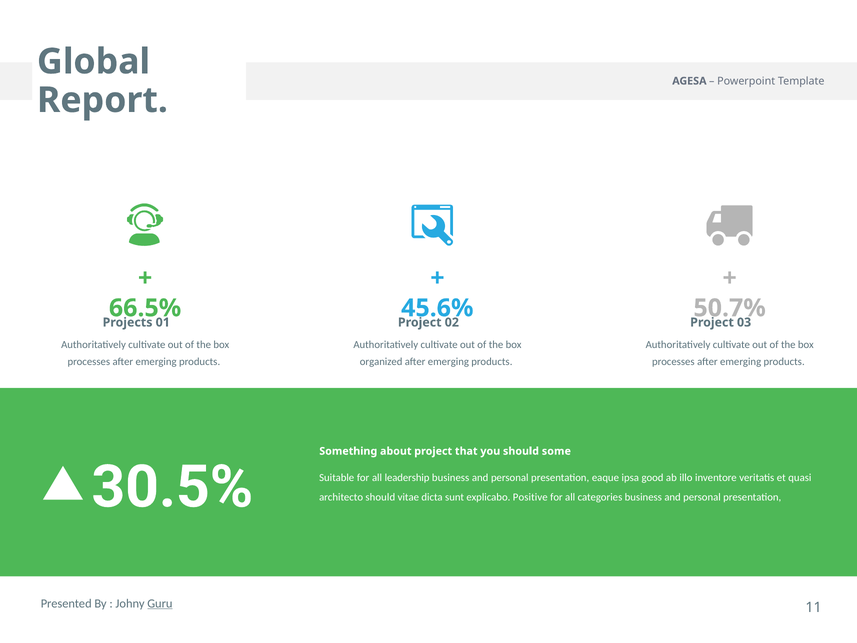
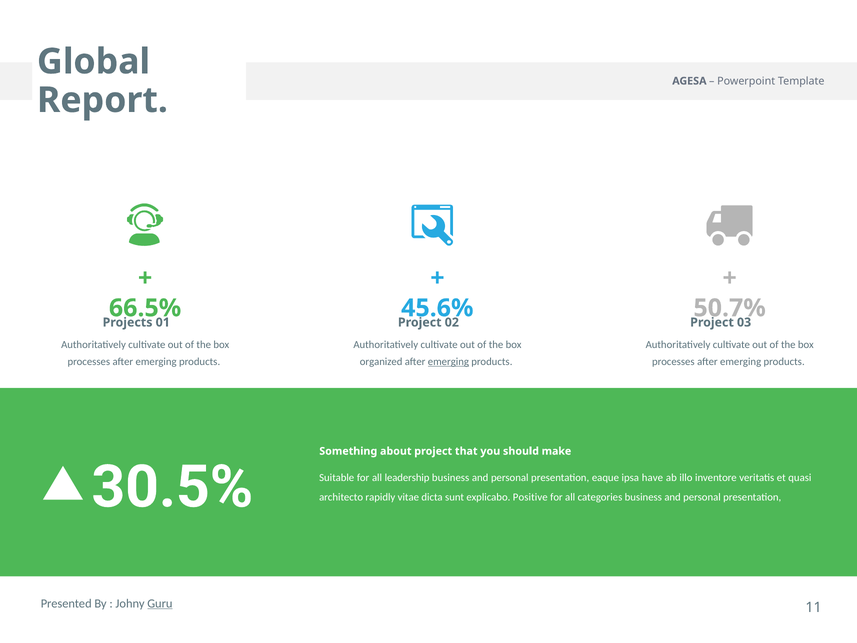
emerging at (448, 362) underline: none -> present
some: some -> make
good: good -> have
architecto should: should -> rapidly
